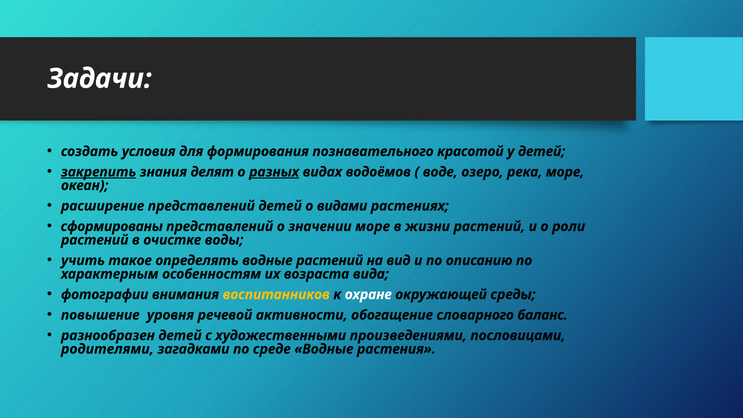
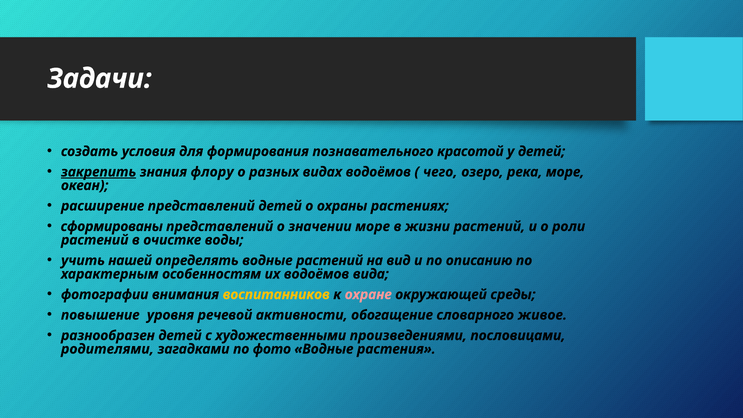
делят: делят -> флору
разных underline: present -> none
воде: воде -> чего
видами: видами -> охраны
такое: такое -> нашей
их возраста: возраста -> водоёмов
охране colour: white -> pink
баланс: баланс -> живое
среде: среде -> фото
